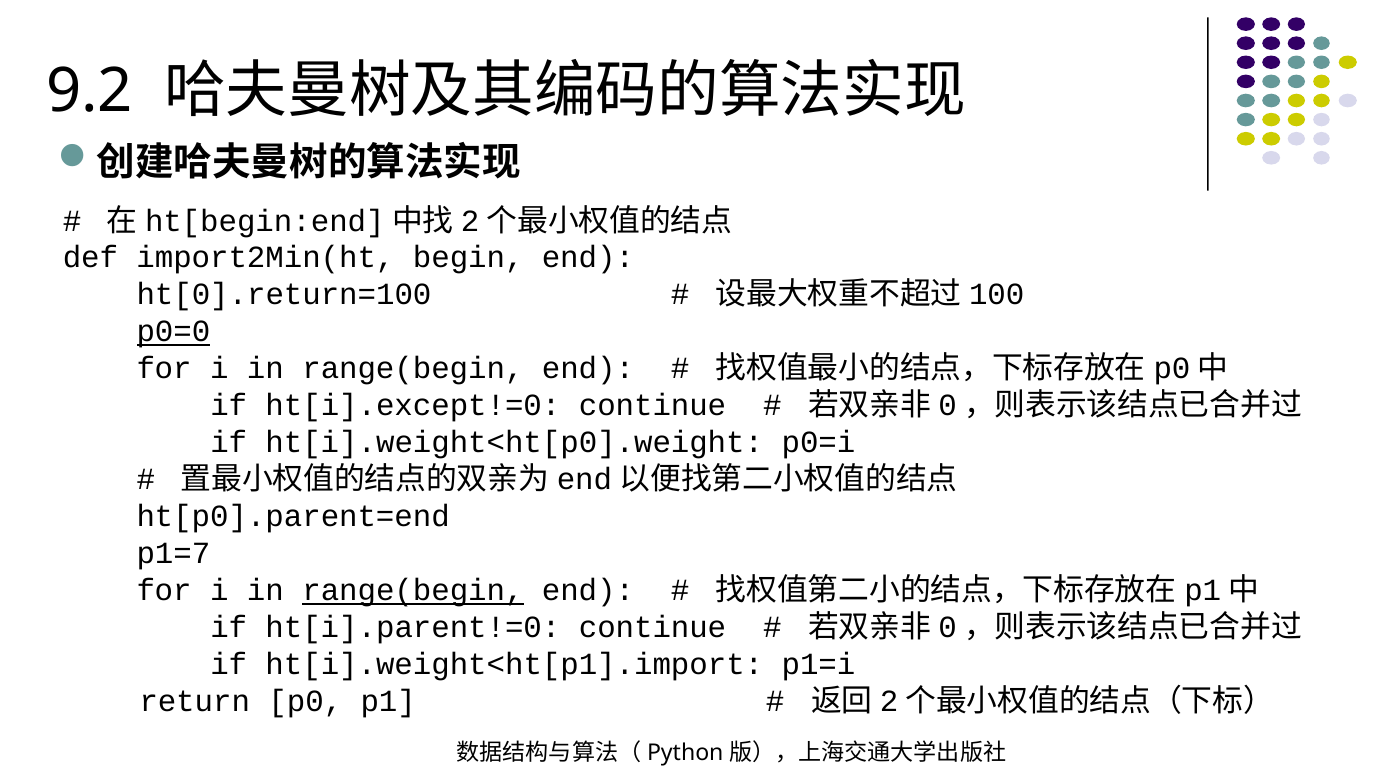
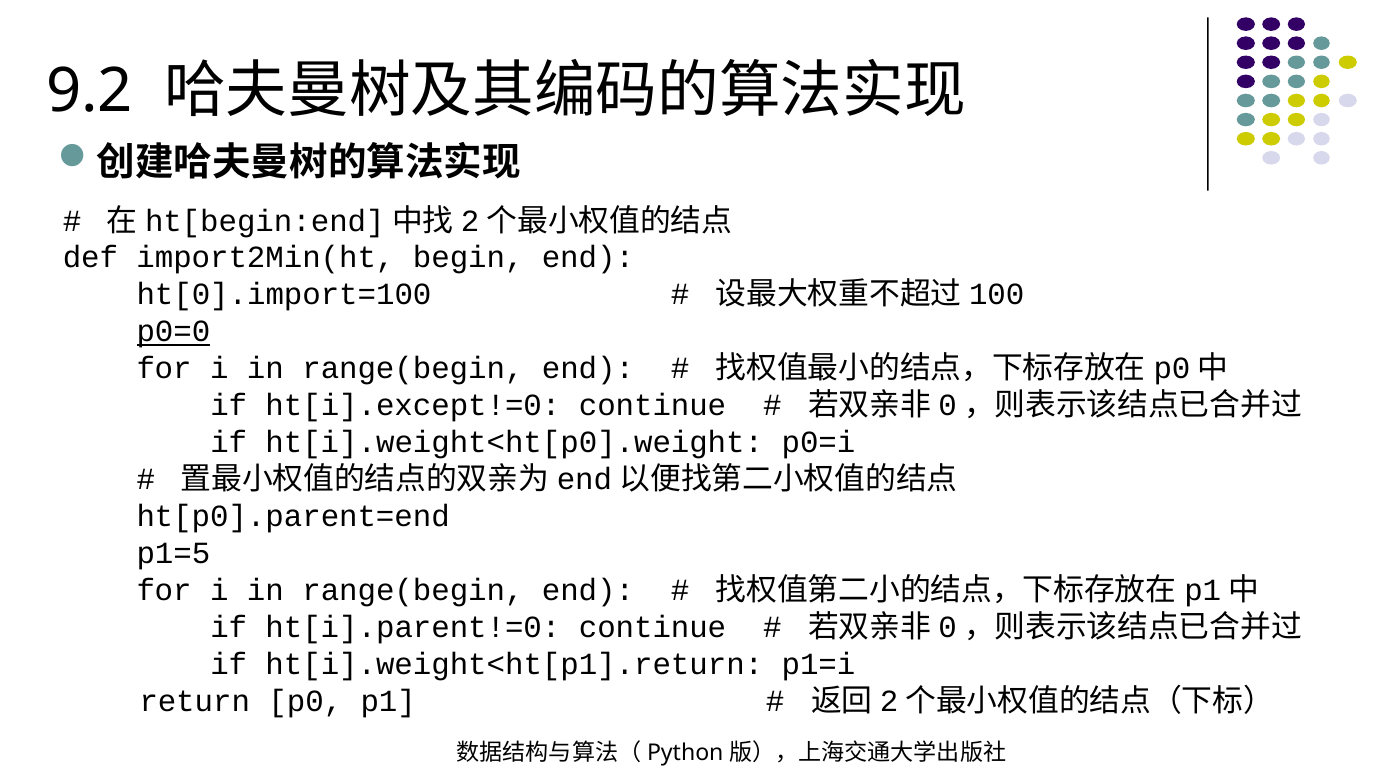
ht[0].return=100: ht[0].return=100 -> ht[0].import=100
p1=7: p1=7 -> p1=5
range(begin at (413, 591) underline: present -> none
ht[i].weight<ht[p1].import: ht[i].weight<ht[p1].import -> ht[i].weight<ht[p1].return
